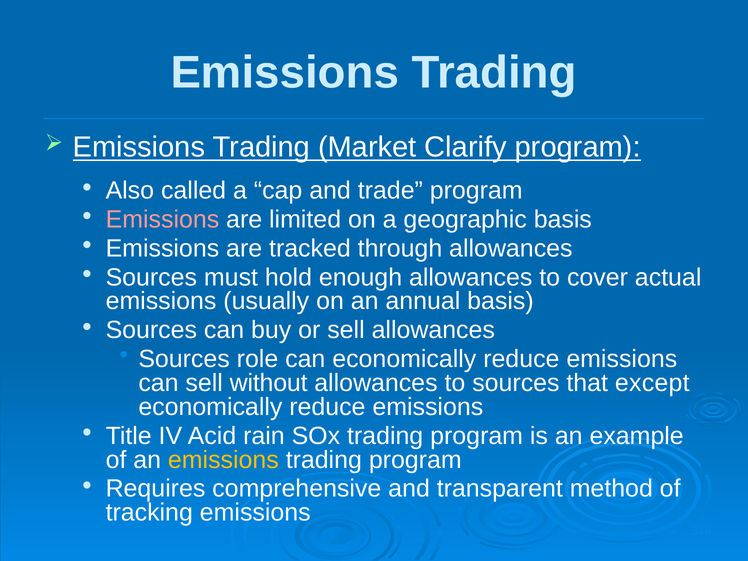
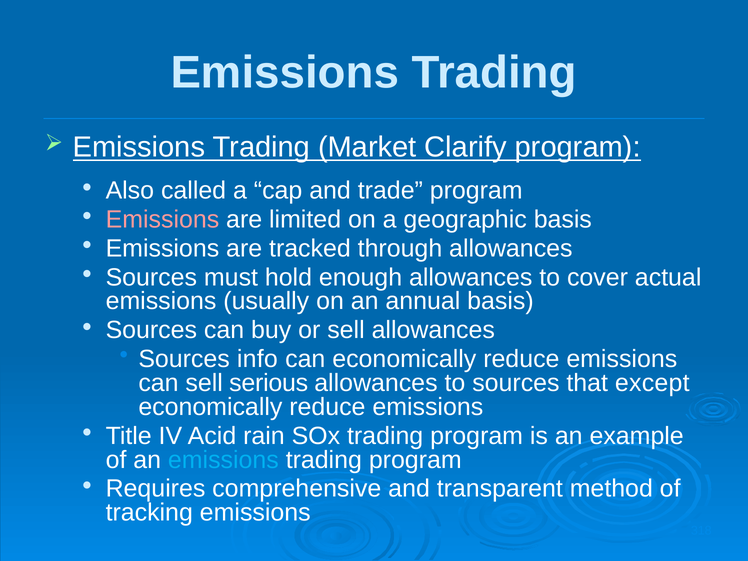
role: role -> info
without: without -> serious
emissions at (223, 460) colour: yellow -> light blue
